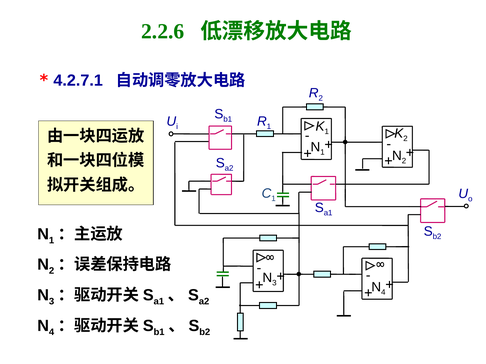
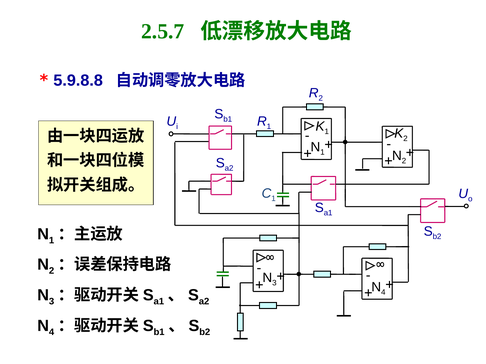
2.2.6: 2.2.6 -> 2.5.7
4.2.7.1: 4.2.7.1 -> 5.9.8.8
